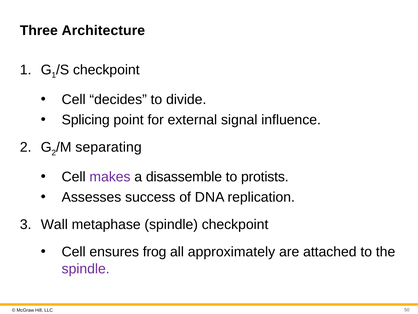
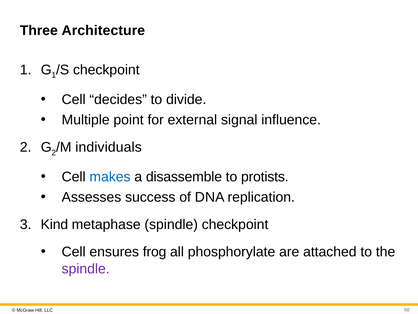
Splicing: Splicing -> Multiple
separating: separating -> individuals
makes colour: purple -> blue
Wall: Wall -> Kind
approximately: approximately -> phosphorylate
